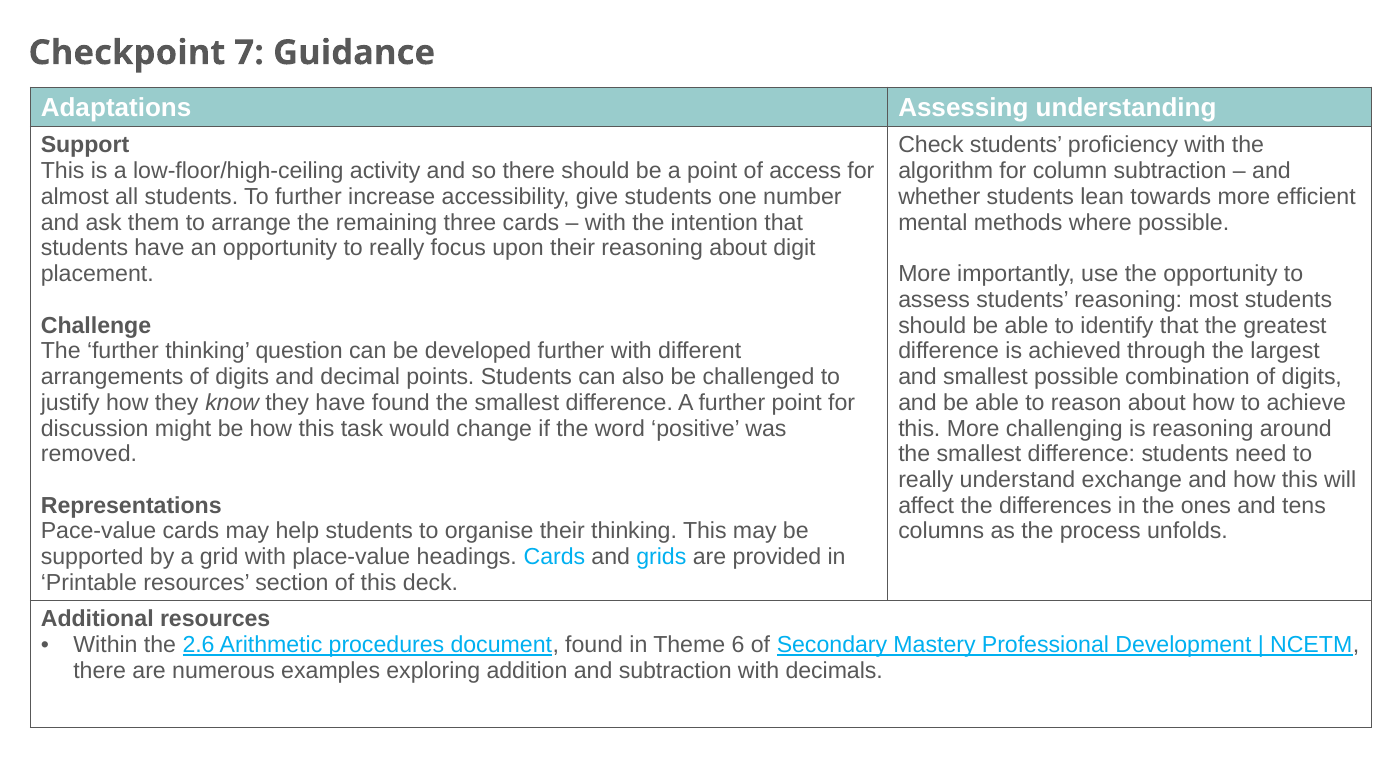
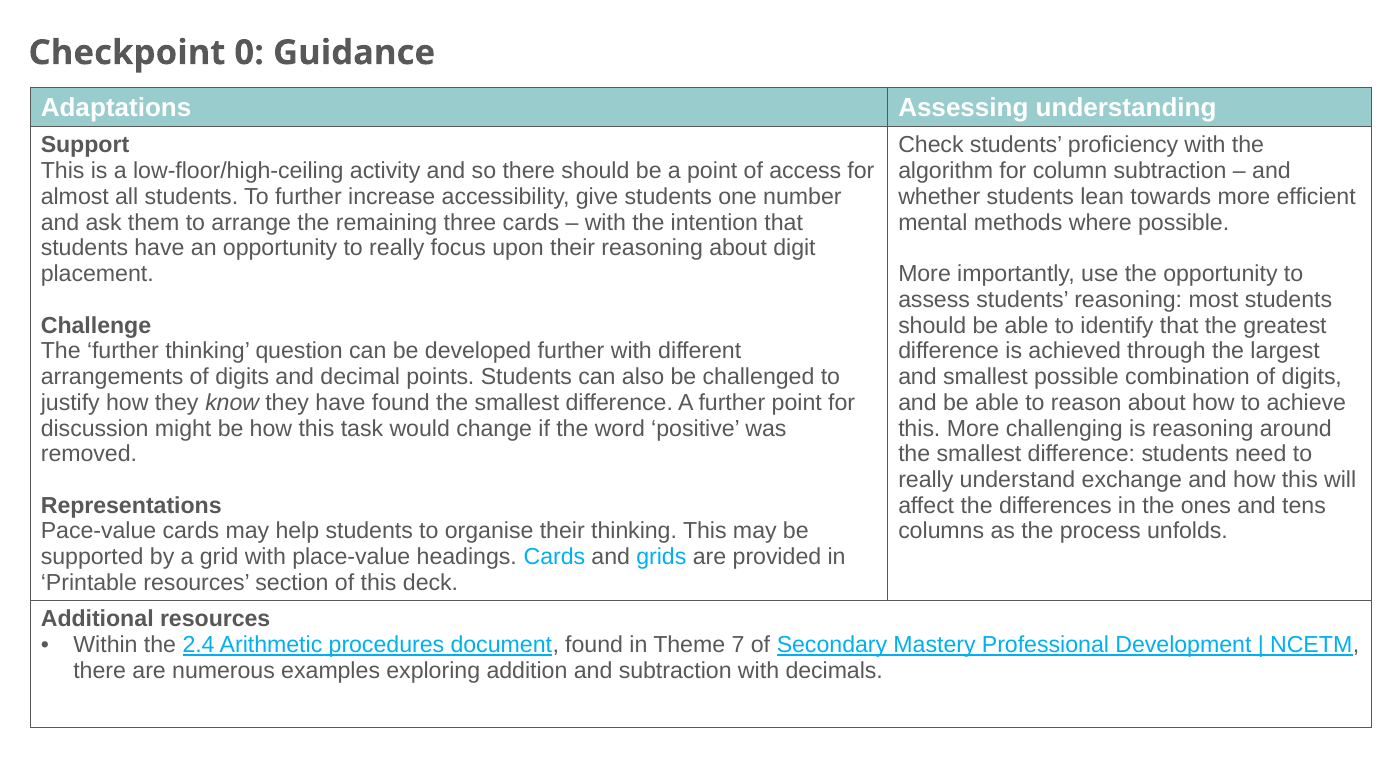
7: 7 -> 0
2.6: 2.6 -> 2.4
6: 6 -> 7
